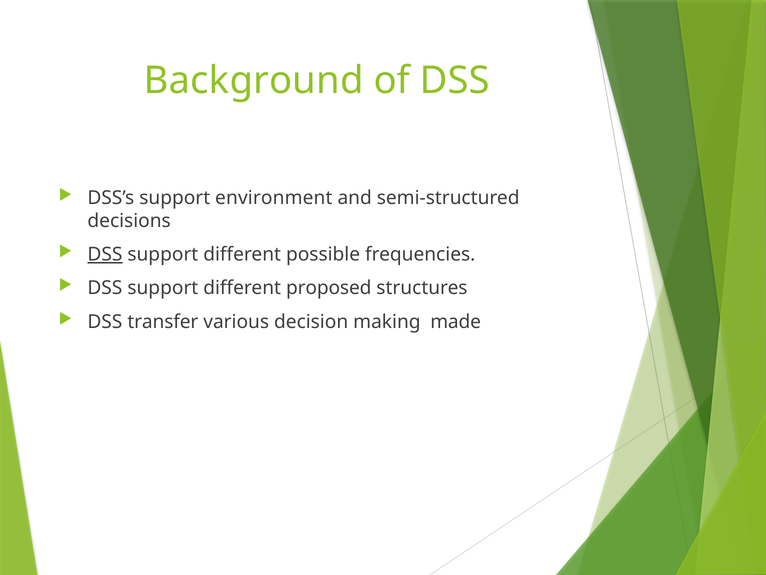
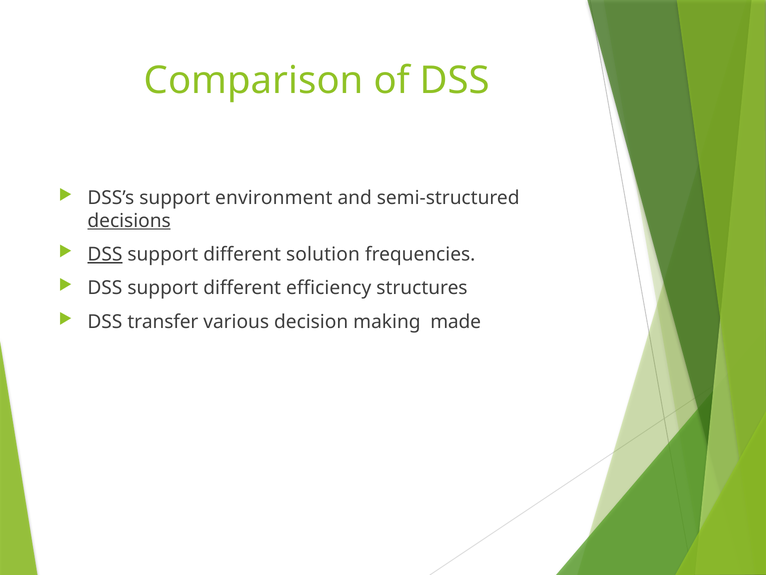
Background: Background -> Comparison
decisions underline: none -> present
possible: possible -> solution
proposed: proposed -> efficiency
